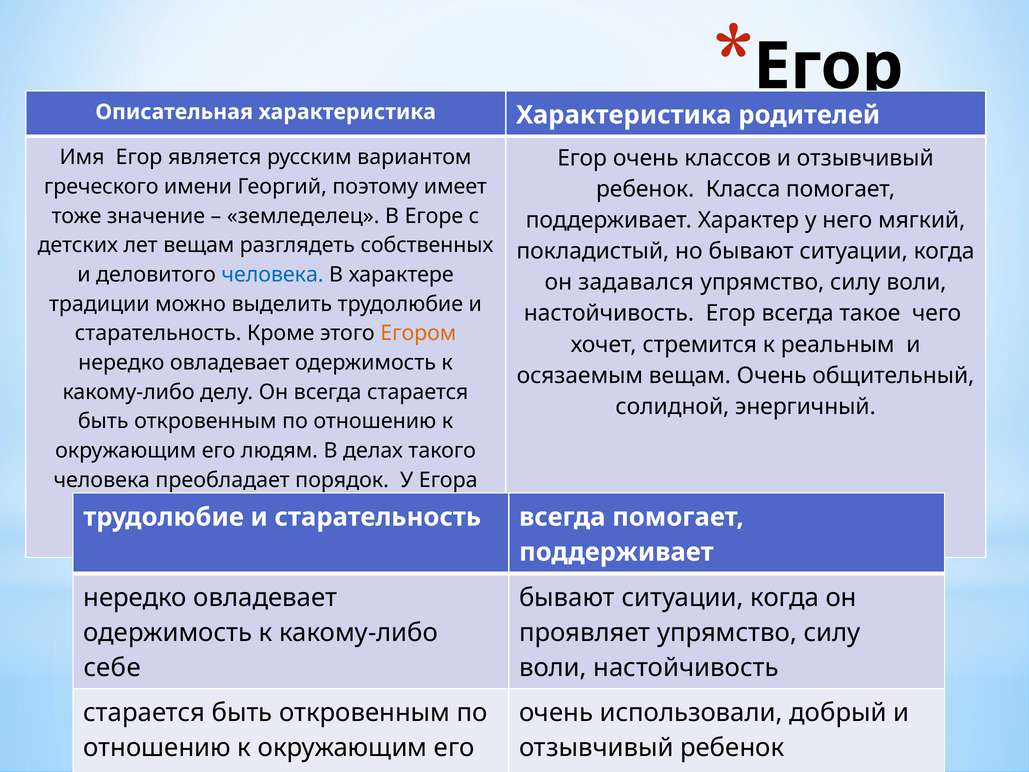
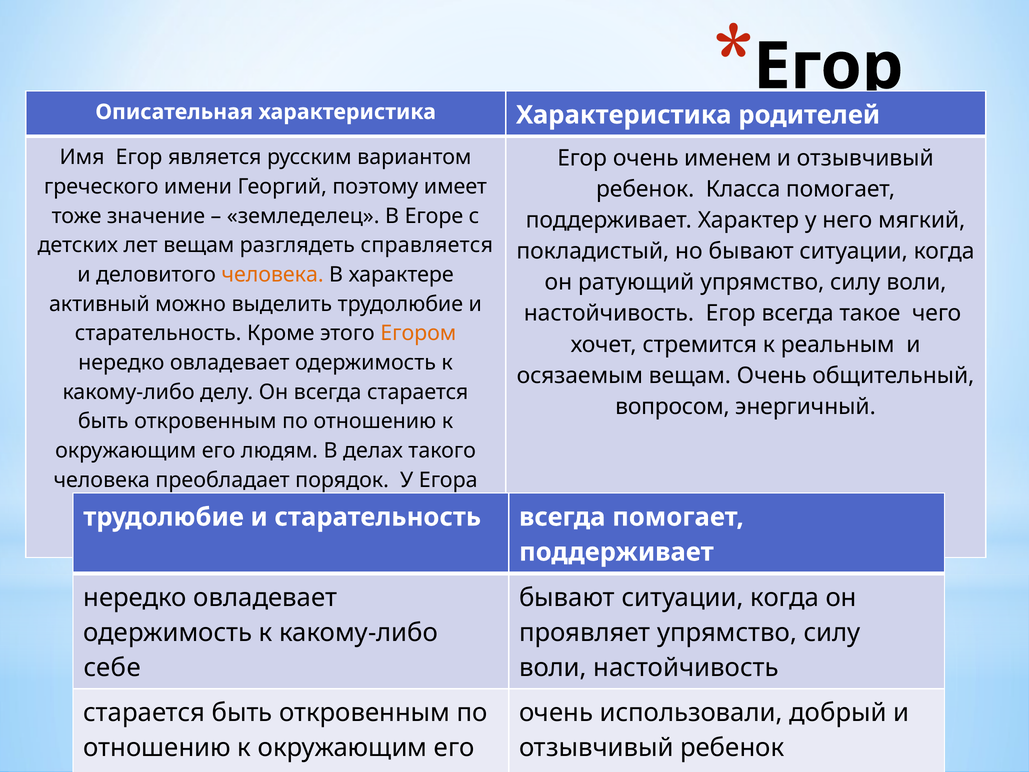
классов: классов -> именем
собственных: собственных -> справляется
человека at (273, 275) colour: blue -> orange
задавался: задавался -> ратующий
традиции: традиции -> активный
солидной: солидной -> вопросом
